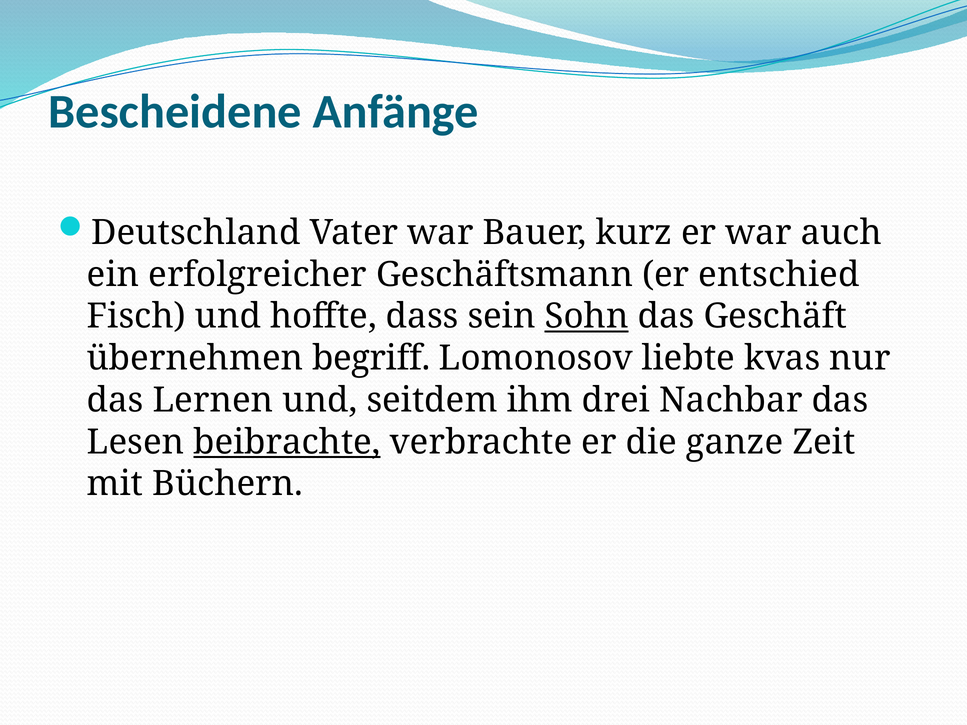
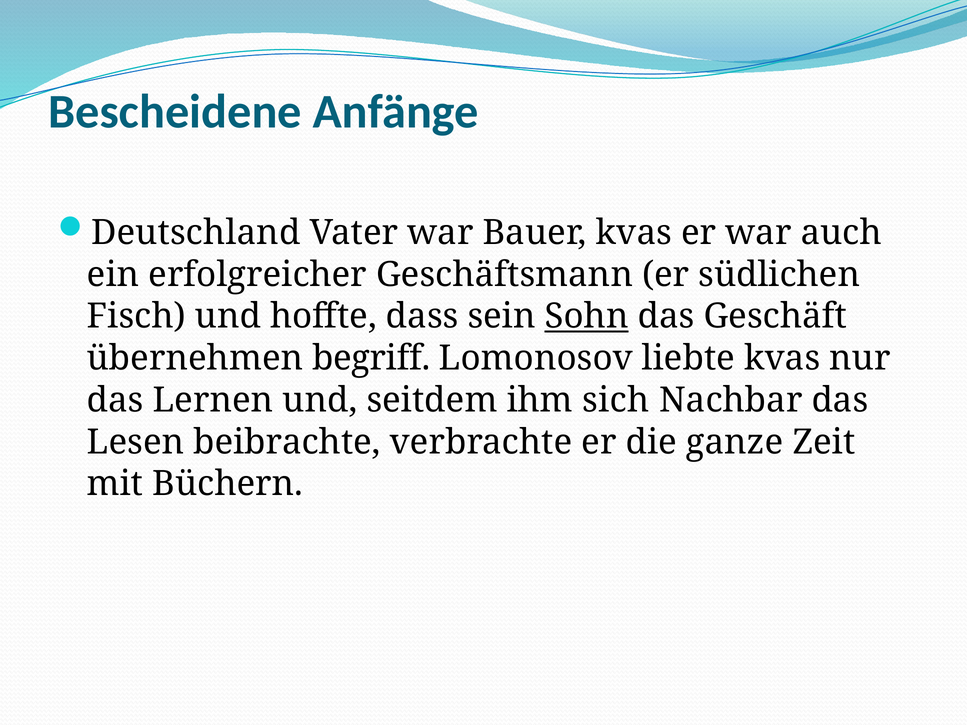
Bauer kurz: kurz -> kvas
entschied: entschied -> südlichen
drei: drei -> sich
beibrachte underline: present -> none
